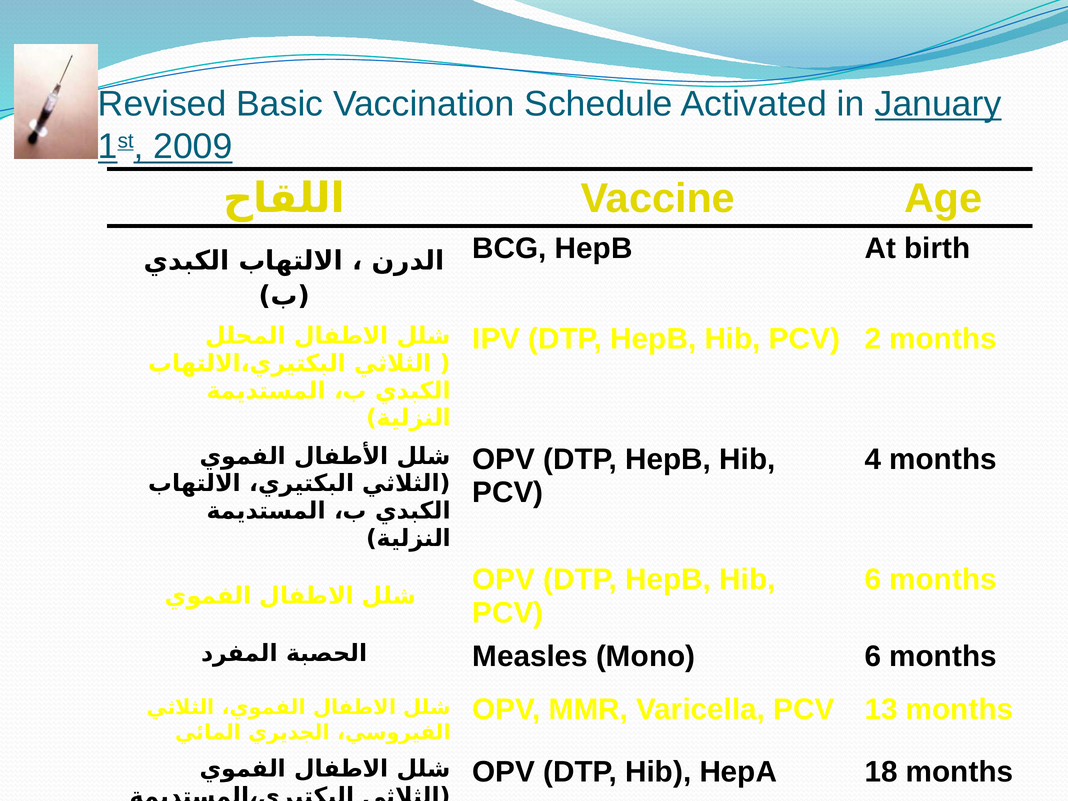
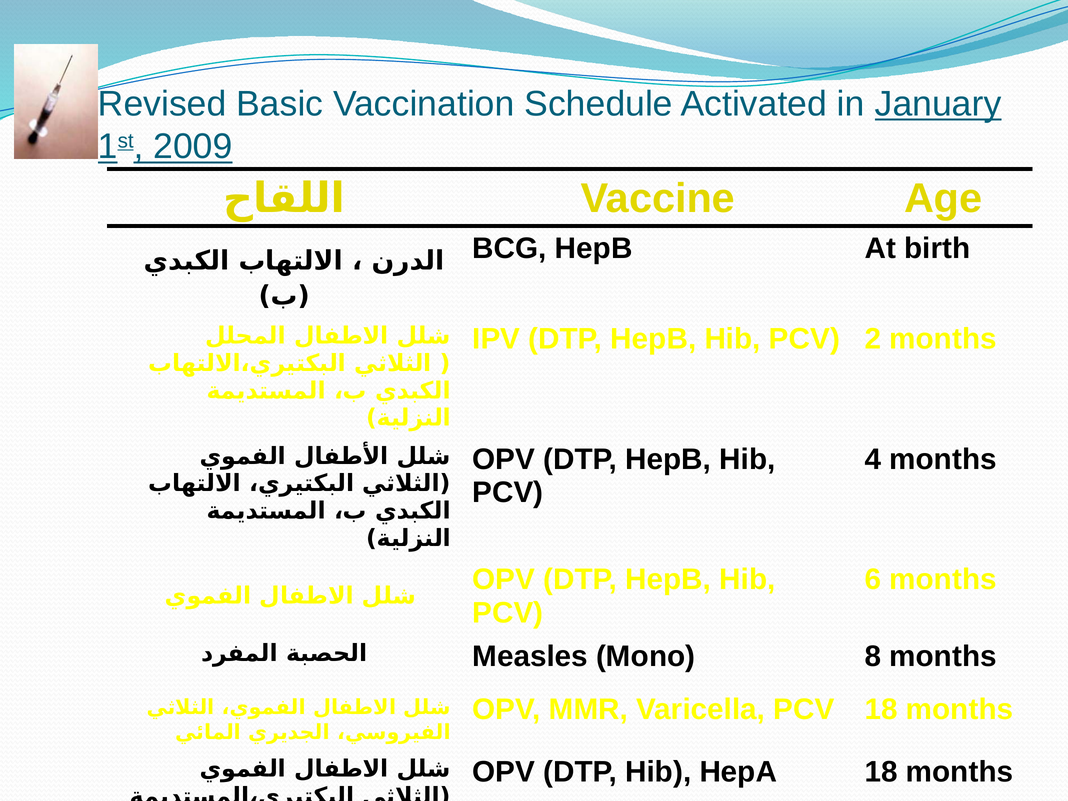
Mono 6: 6 -> 8
PCV 13: 13 -> 18
